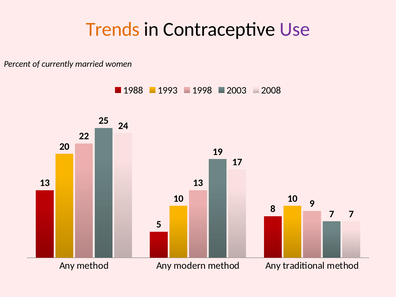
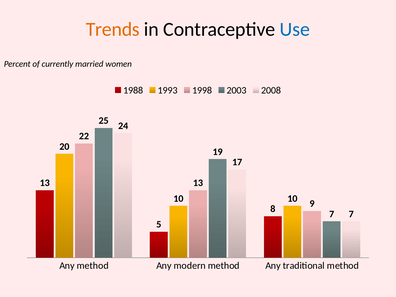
Use colour: purple -> blue
